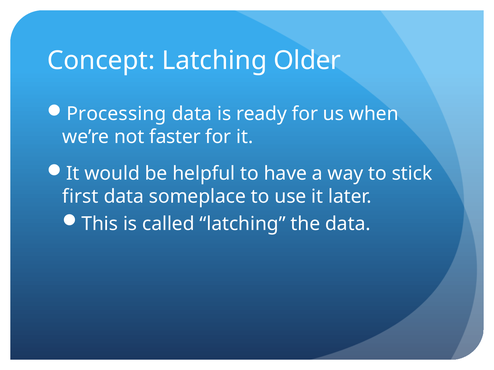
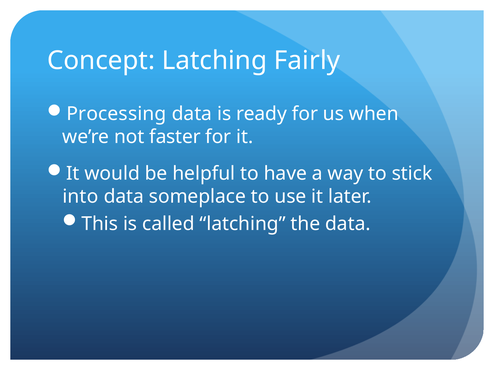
Older: Older -> Fairly
first: first -> into
